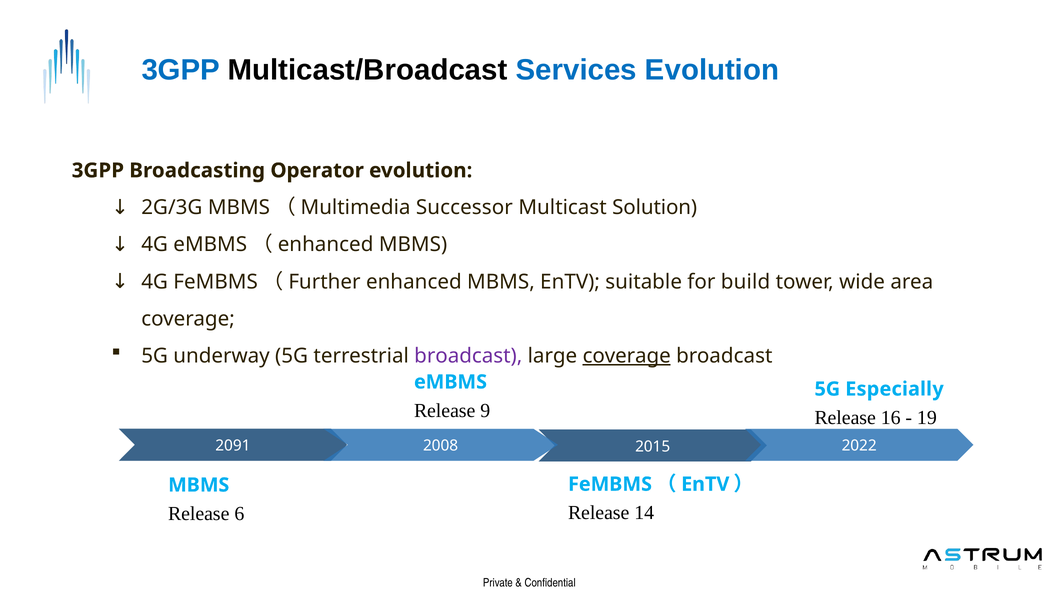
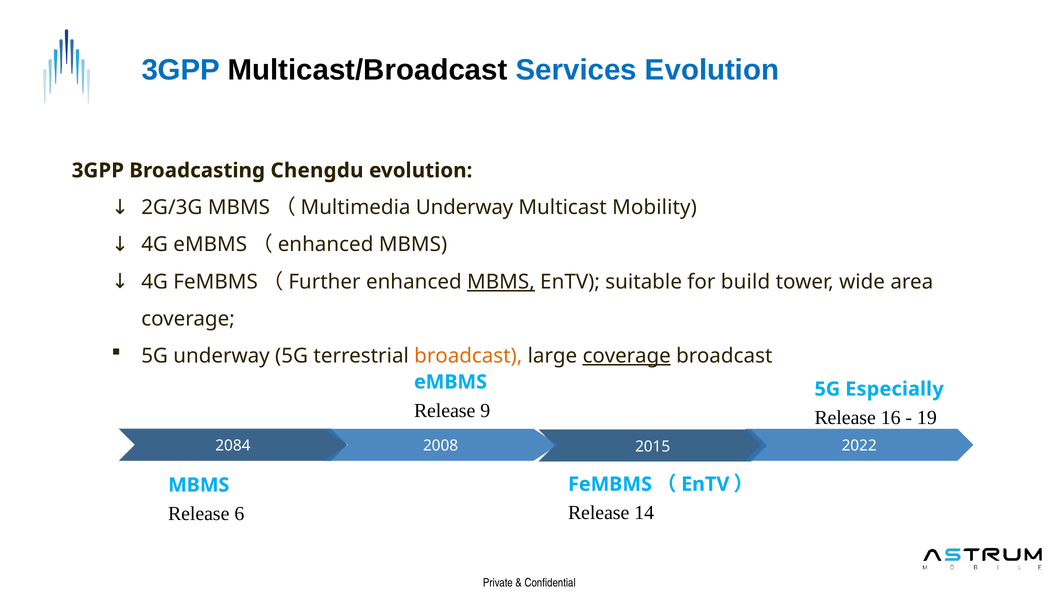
Operator: Operator -> Chengdu
MBMS（Multimedia Successor: Successor -> Underway
Solution: Solution -> Mobility
MBMS at (501, 282) underline: none -> present
broadcast at (468, 356) colour: purple -> orange
2091: 2091 -> 2084
